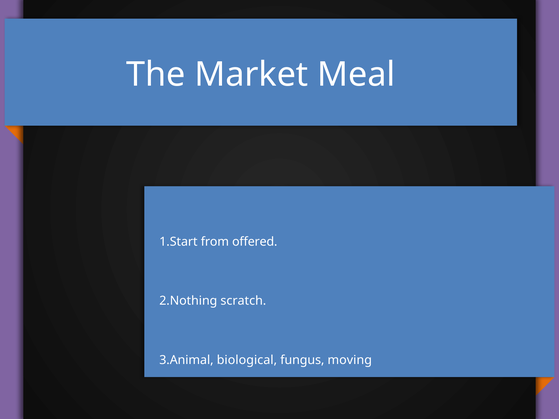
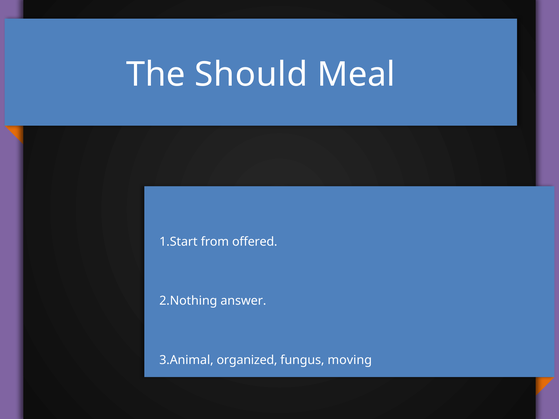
Market: Market -> Should
scratch: scratch -> answer
biological: biological -> organized
